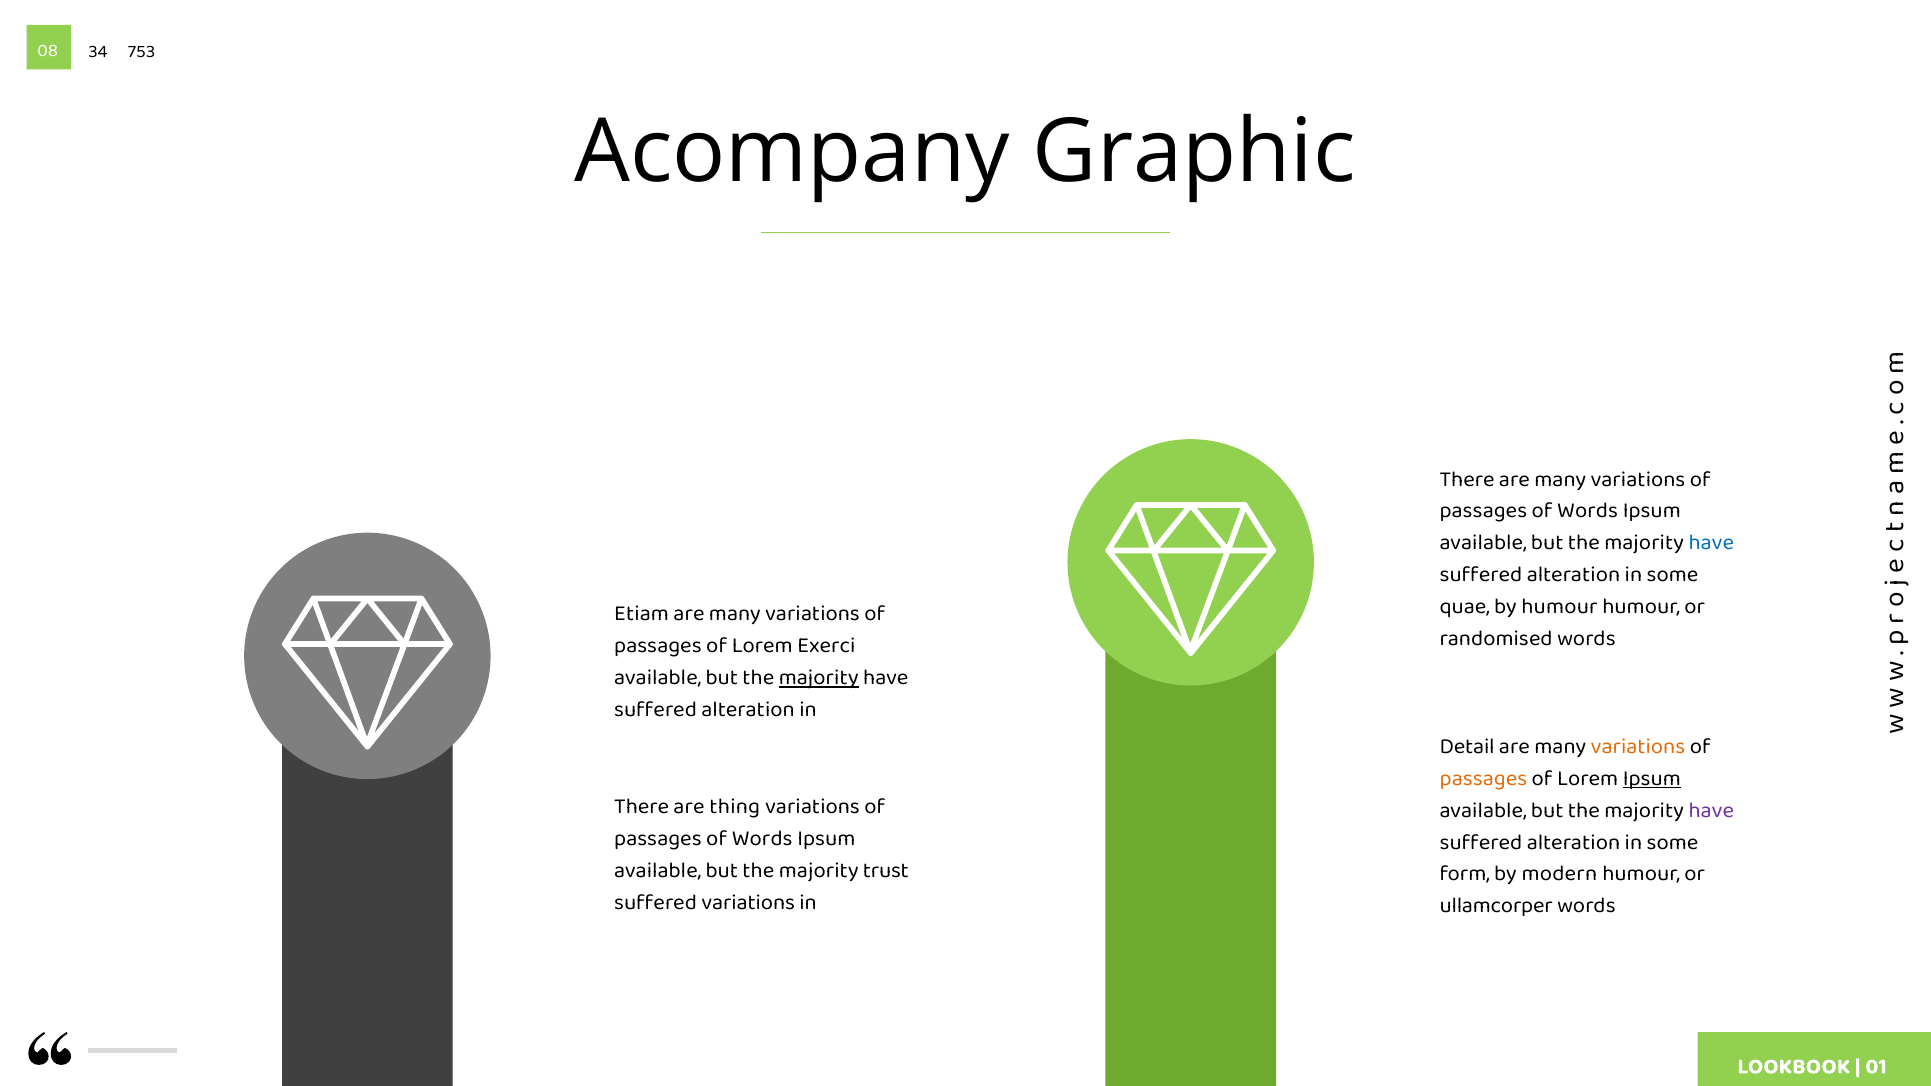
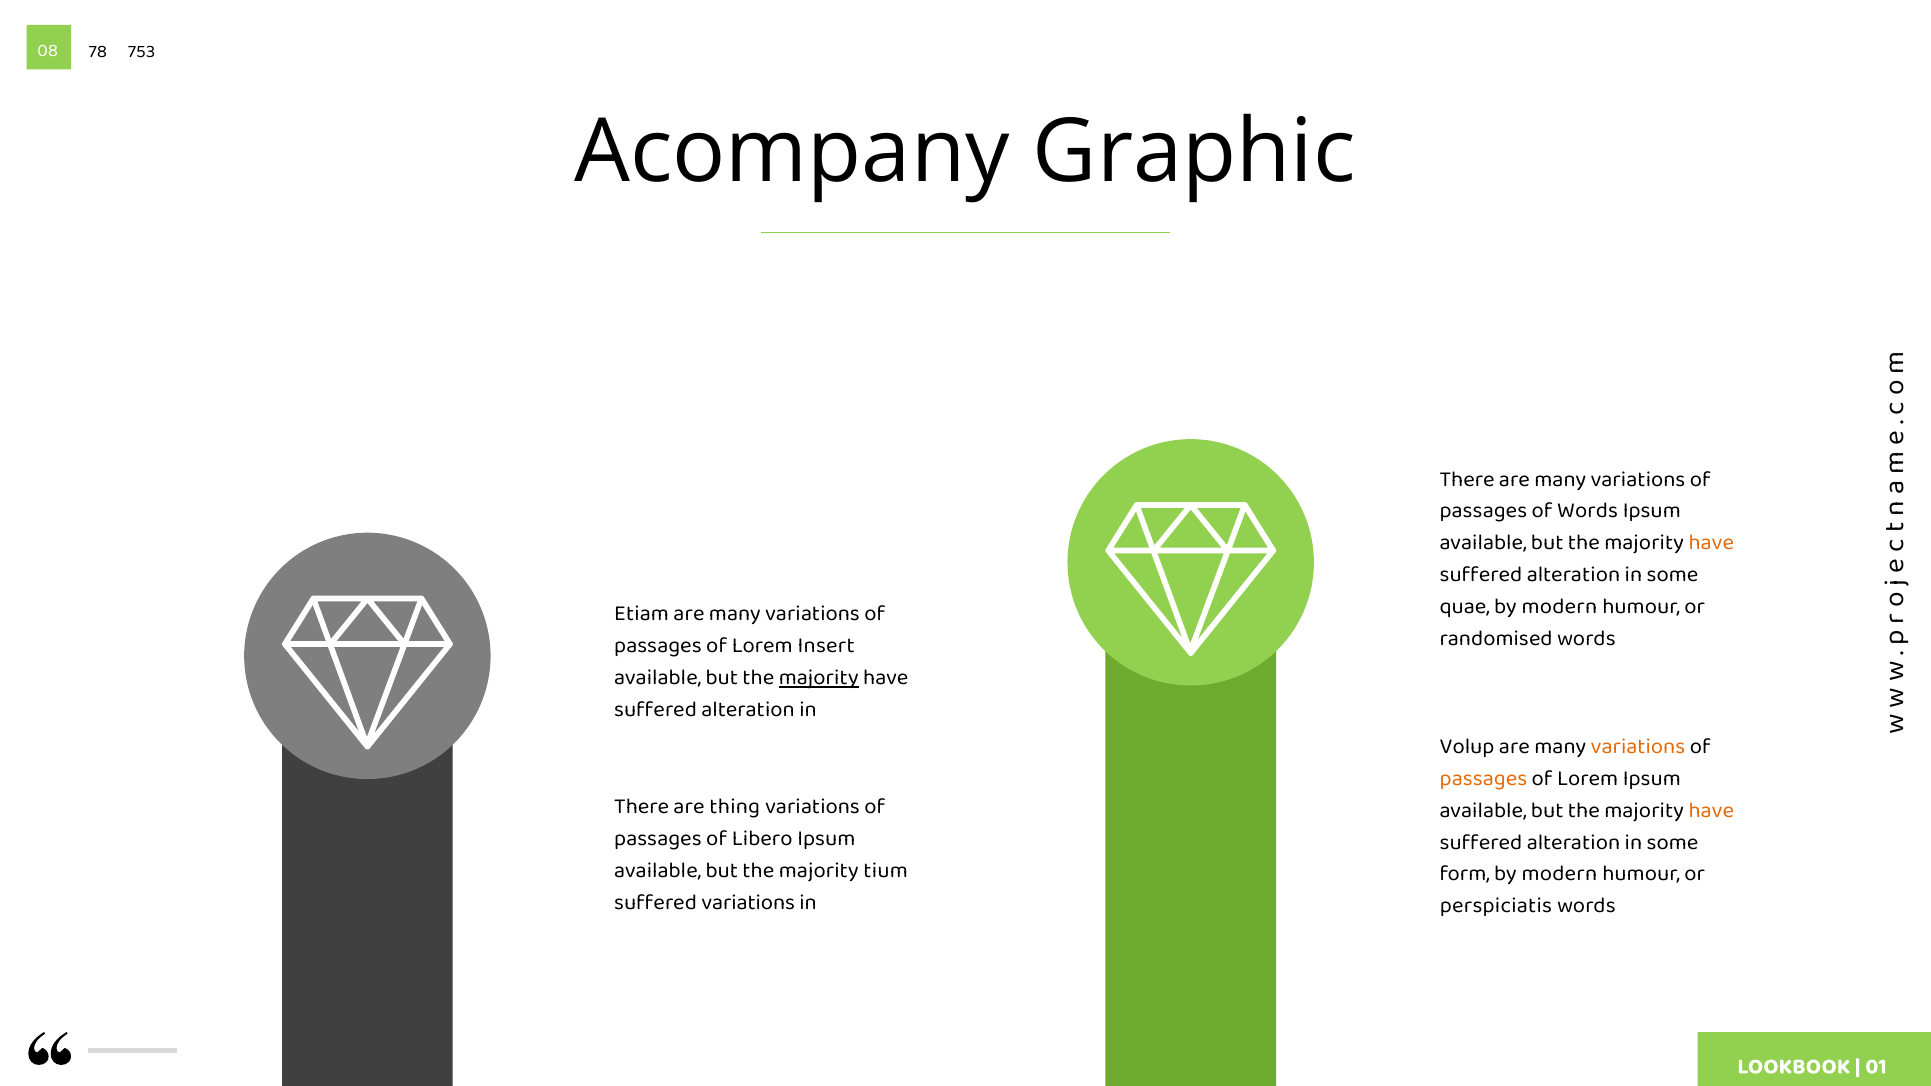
34: 34 -> 78
have at (1711, 543) colour: blue -> orange
humour at (1559, 606): humour -> modern
Exerci: Exerci -> Insert
Detail: Detail -> Volup
Ipsum at (1652, 778) underline: present -> none
have at (1711, 810) colour: purple -> orange
Words at (762, 838): Words -> Libero
trust: trust -> tium
ullamcorper: ullamcorper -> perspiciatis
